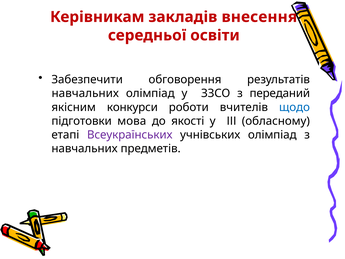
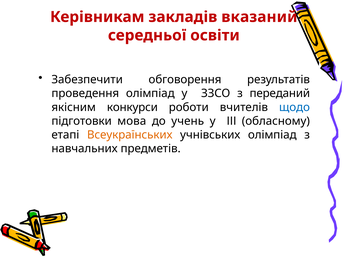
внесення: внесення -> вказаний
навчальних at (85, 93): навчальних -> проведення
якості: якості -> учень
Всеукраїнських colour: purple -> orange
